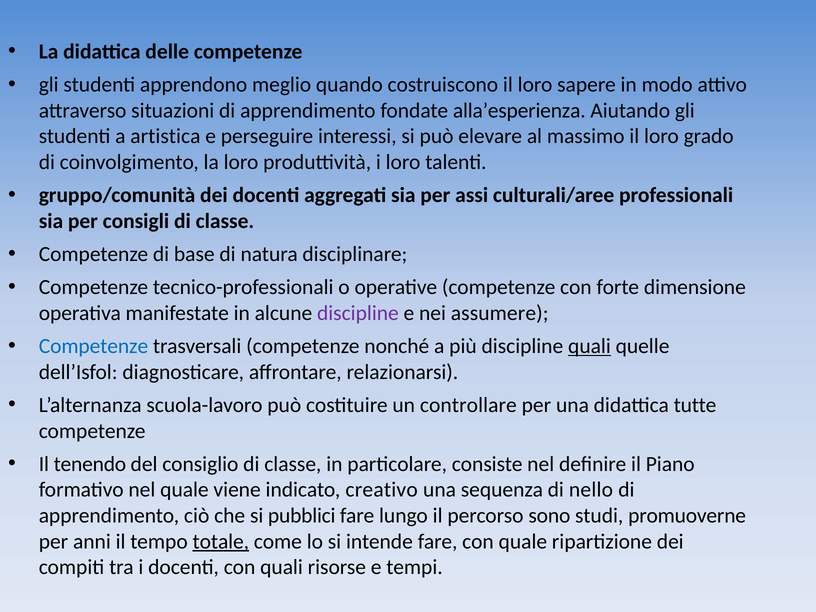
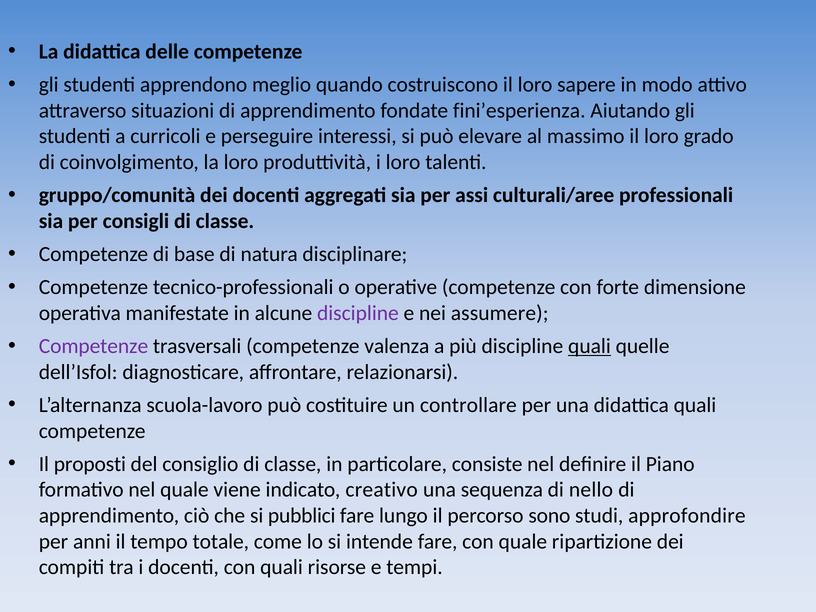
alla’esperienza: alla’esperienza -> fini’esperienza
artistica: artistica -> curricoli
Competenze at (93, 346) colour: blue -> purple
nonché: nonché -> valenza
didattica tutte: tutte -> quali
tenendo: tenendo -> proposti
promuoverne: promuoverne -> approfondire
totale underline: present -> none
